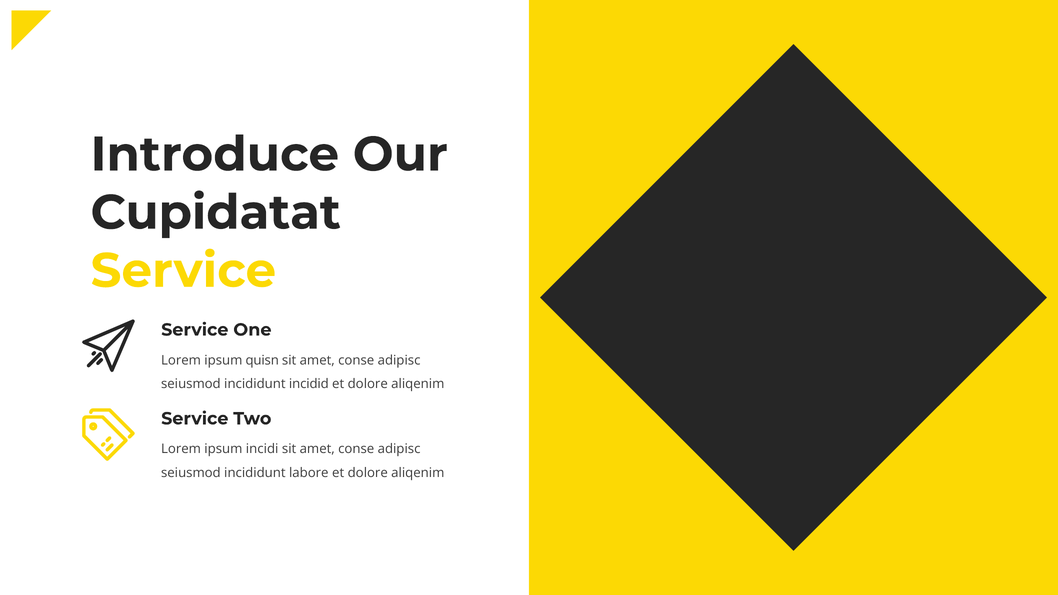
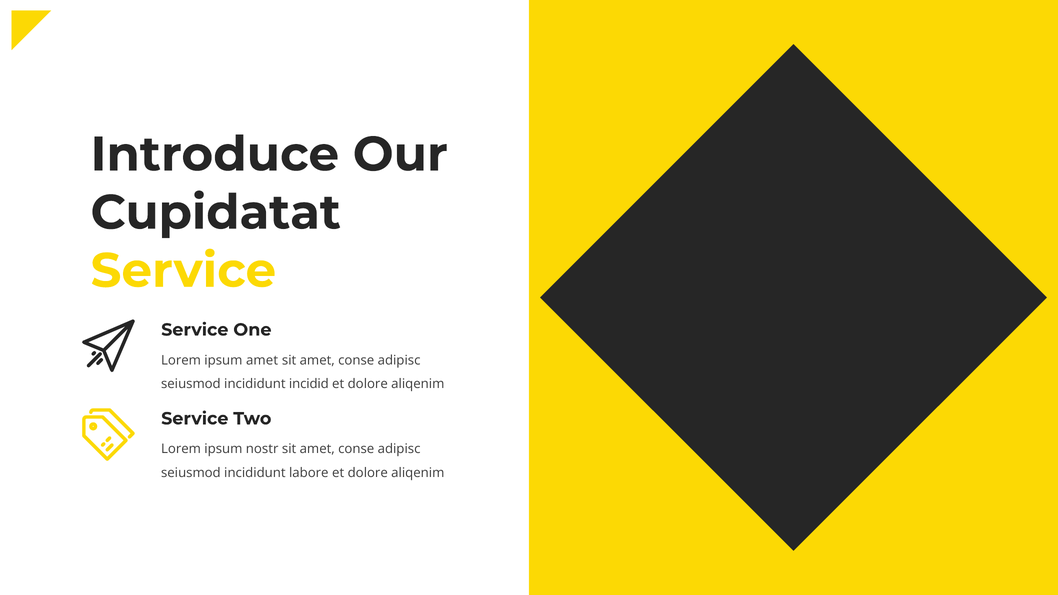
ipsum quisn: quisn -> amet
incidi: incidi -> nostr
